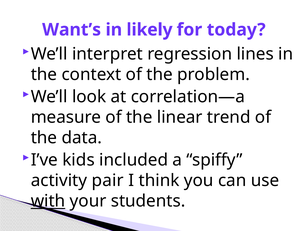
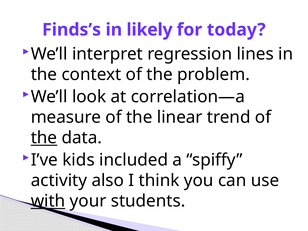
Want’s: Want’s -> Finds’s
the at (44, 138) underline: none -> present
pair: pair -> also
